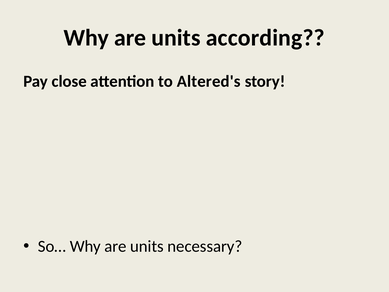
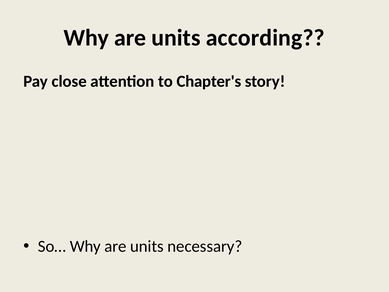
Altered's: Altered's -> Chapter's
